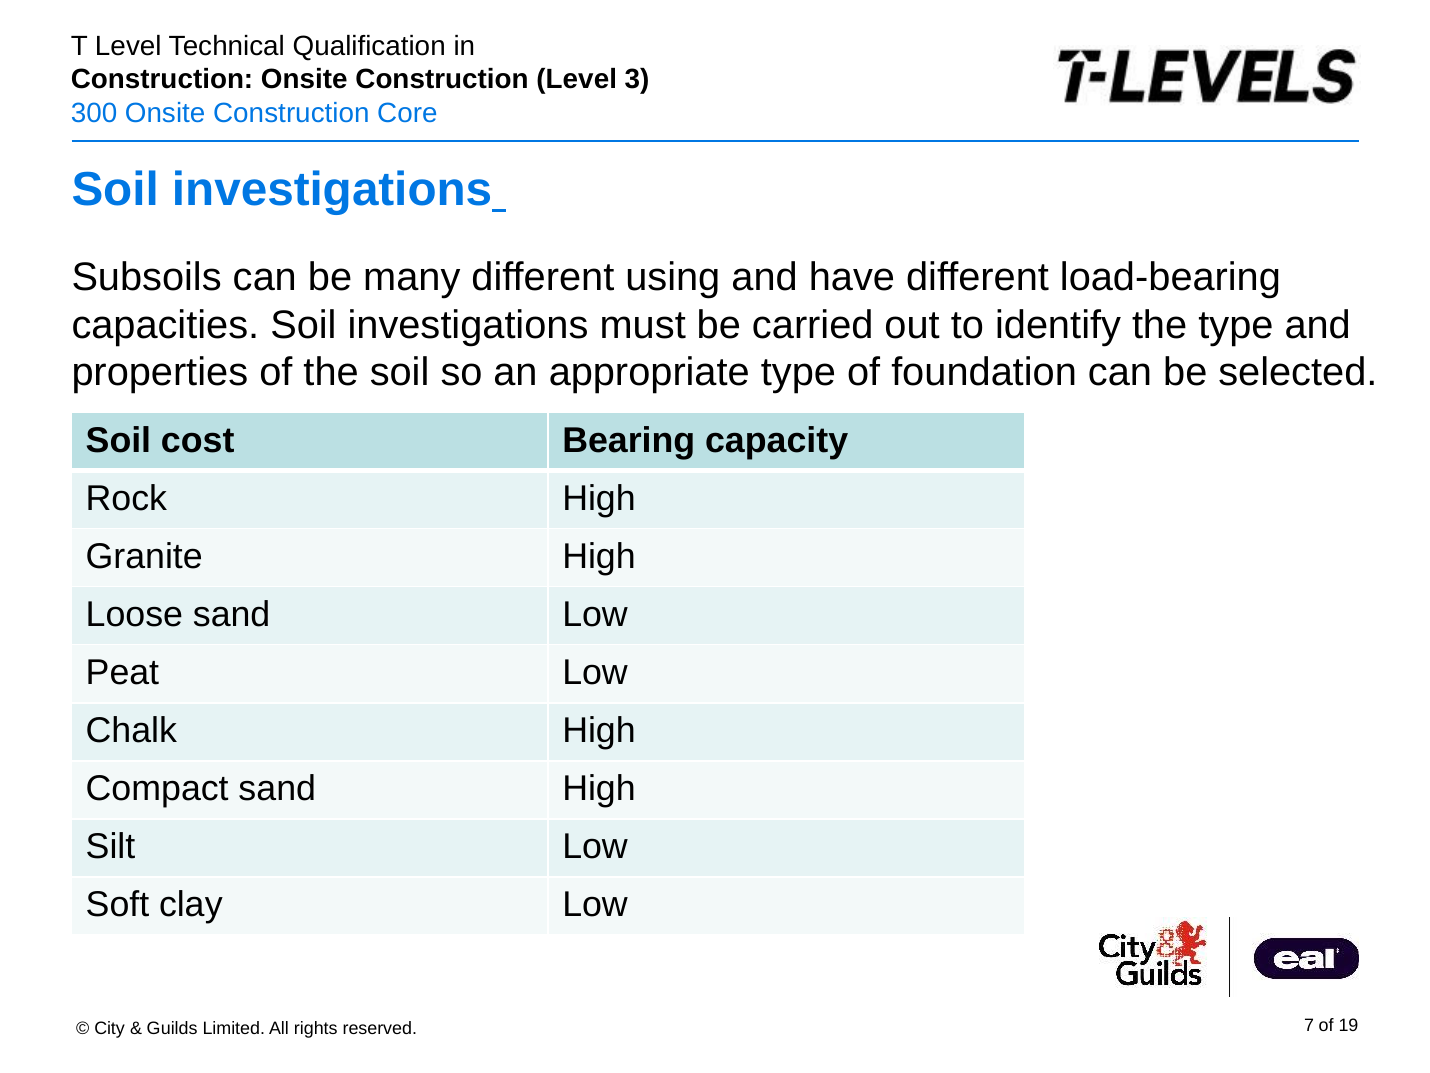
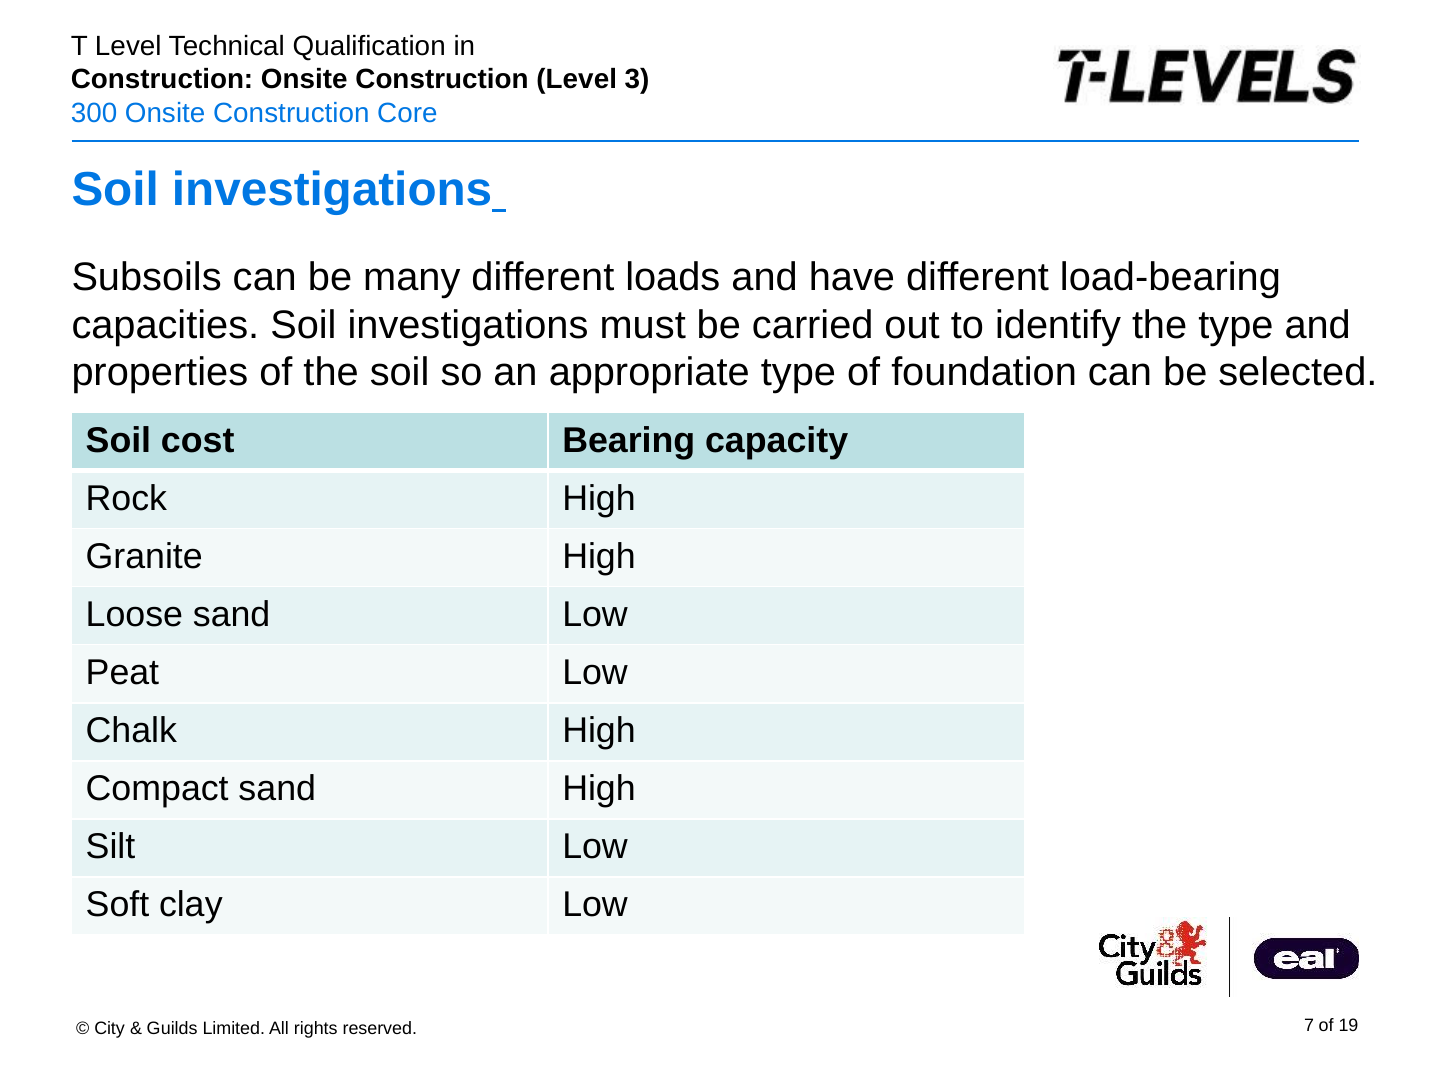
using: using -> loads
